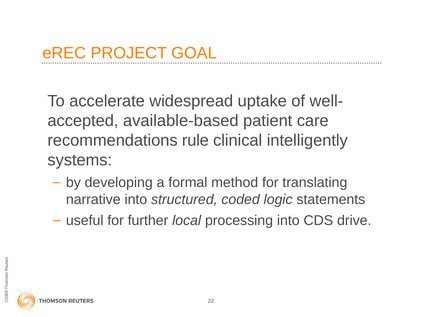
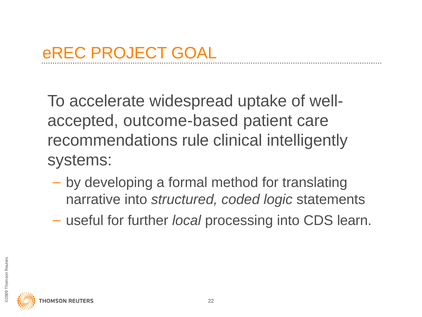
available-based: available-based -> outcome-based
drive: drive -> learn
